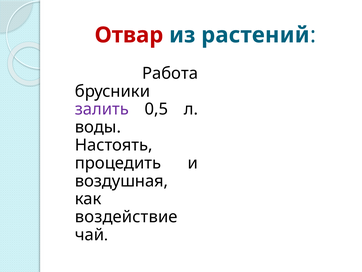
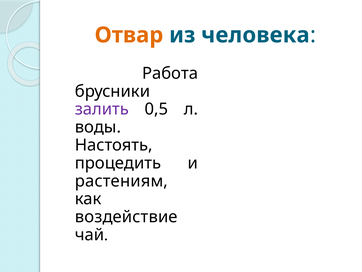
Отвар colour: red -> orange
растений: растений -> человека
воздушная: воздушная -> растениям
